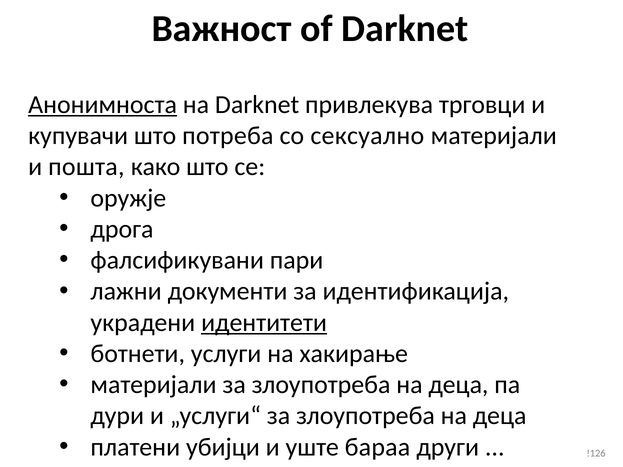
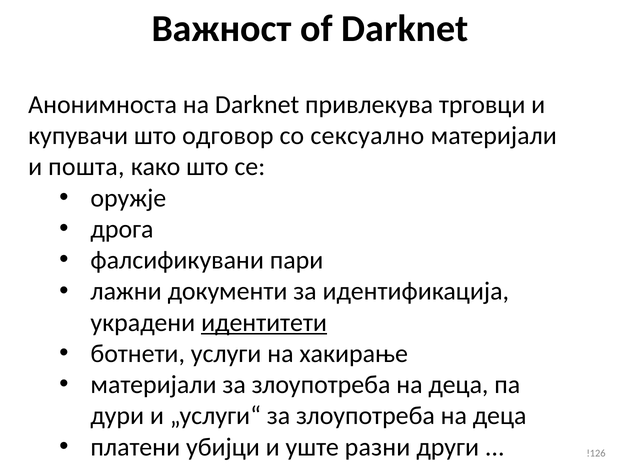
Анонимноста underline: present -> none
потреба: потреба -> одговор
бараа: бараа -> разни
